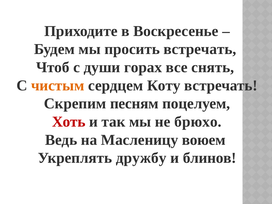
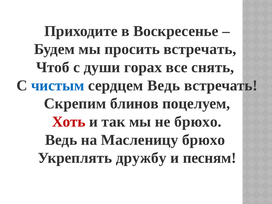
чистым colour: orange -> blue
сердцем Коту: Коту -> Ведь
песням: песням -> блинов
Масленицу воюем: воюем -> брюхо
блинов: блинов -> песням
